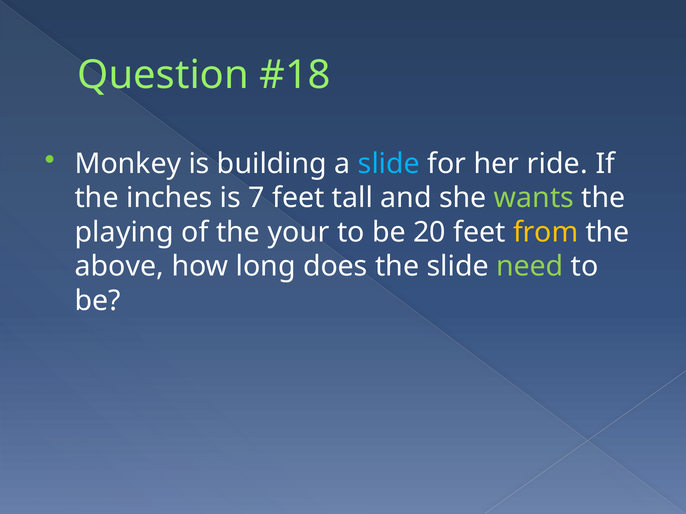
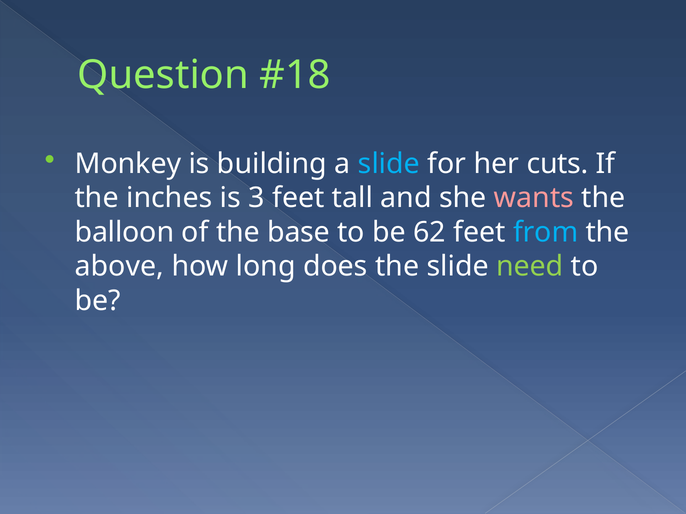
ride: ride -> cuts
7: 7 -> 3
wants colour: light green -> pink
playing: playing -> balloon
your: your -> base
20: 20 -> 62
from colour: yellow -> light blue
